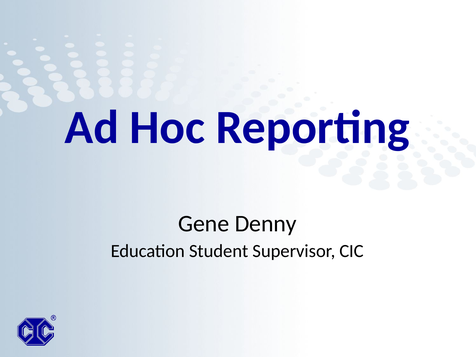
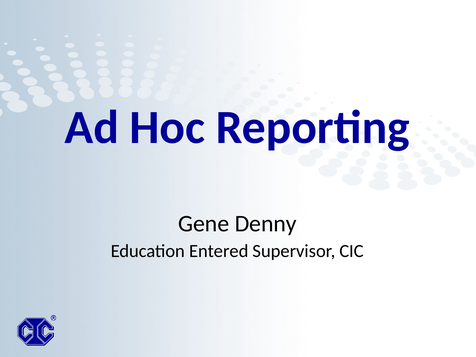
Student: Student -> Entered
